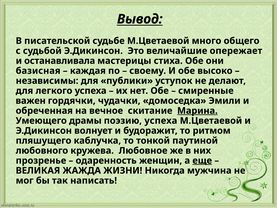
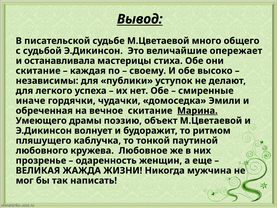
базисная at (38, 71): базисная -> скитание
важен: важен -> иначе
поэзию успеха: успеха -> объект
еще underline: present -> none
